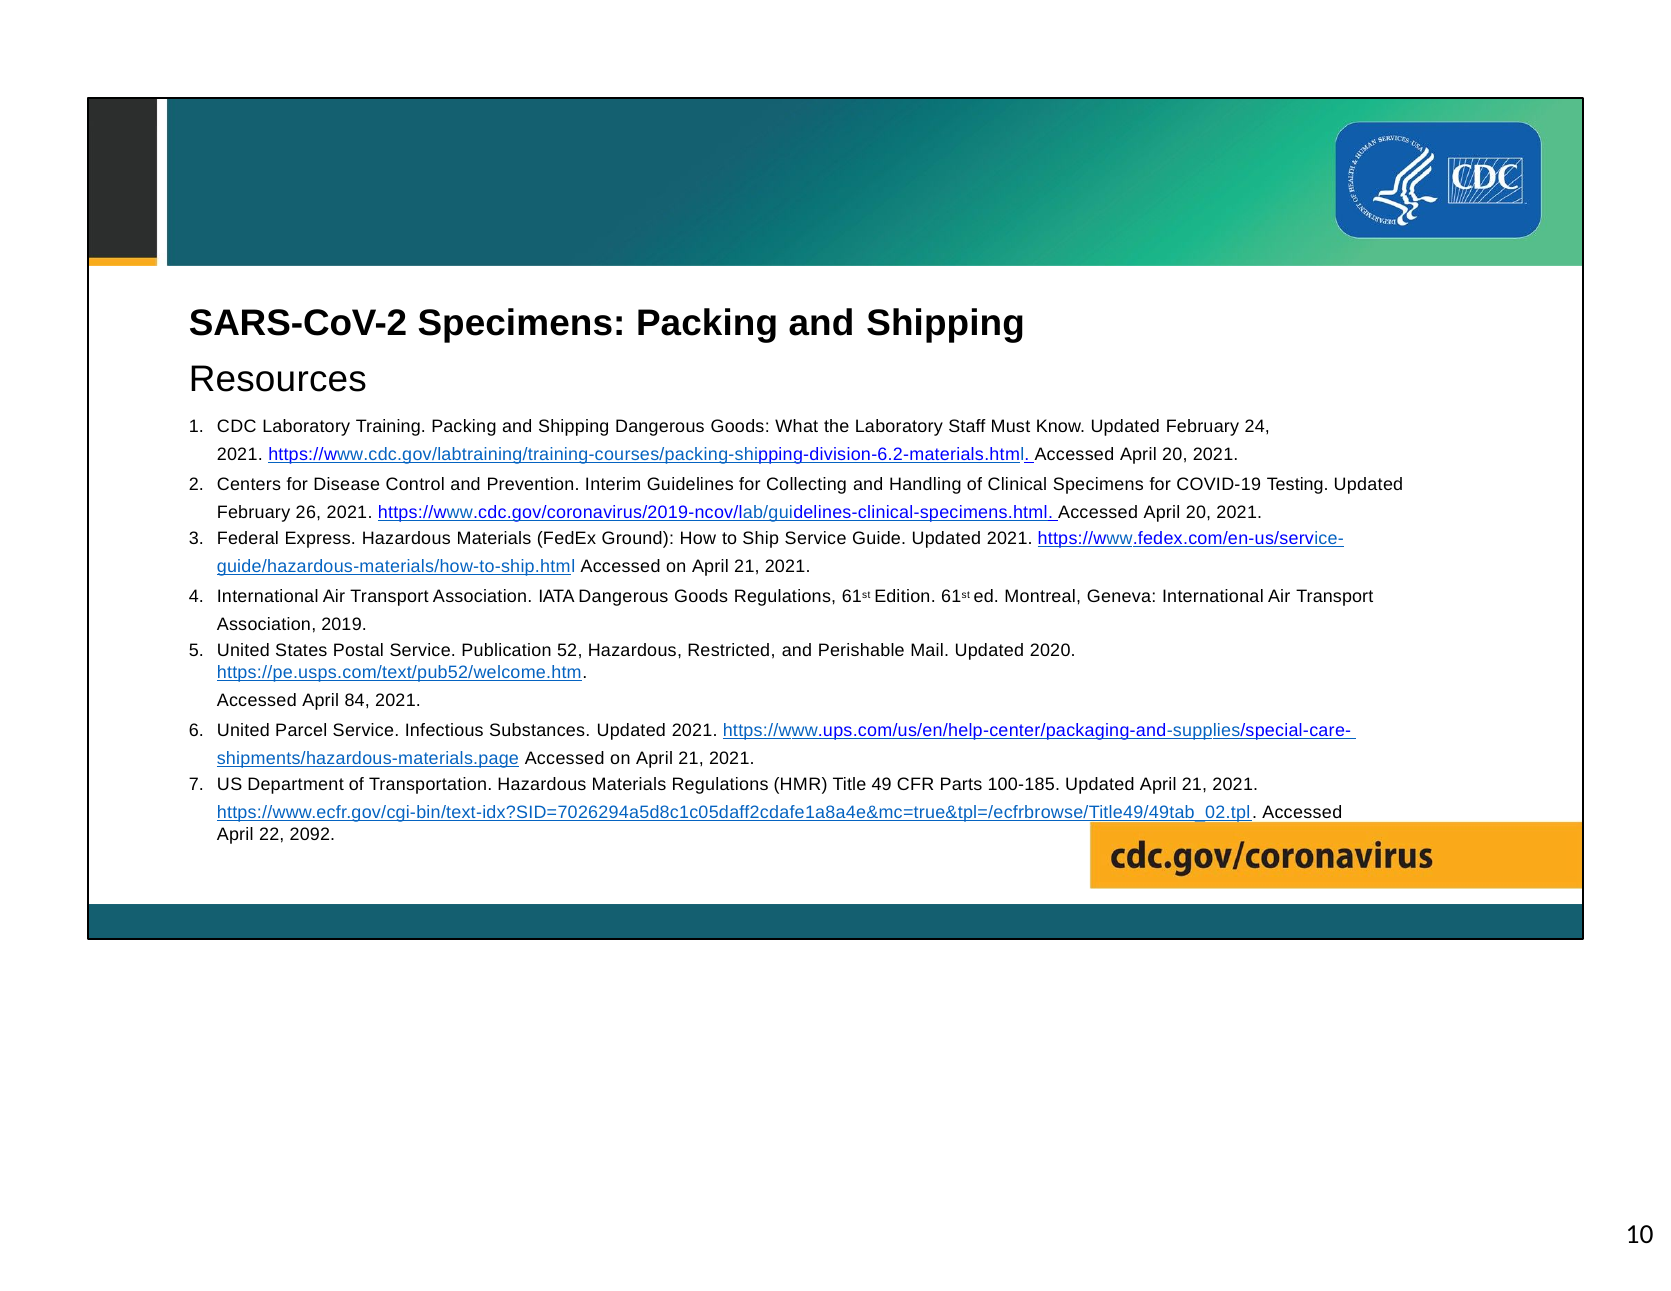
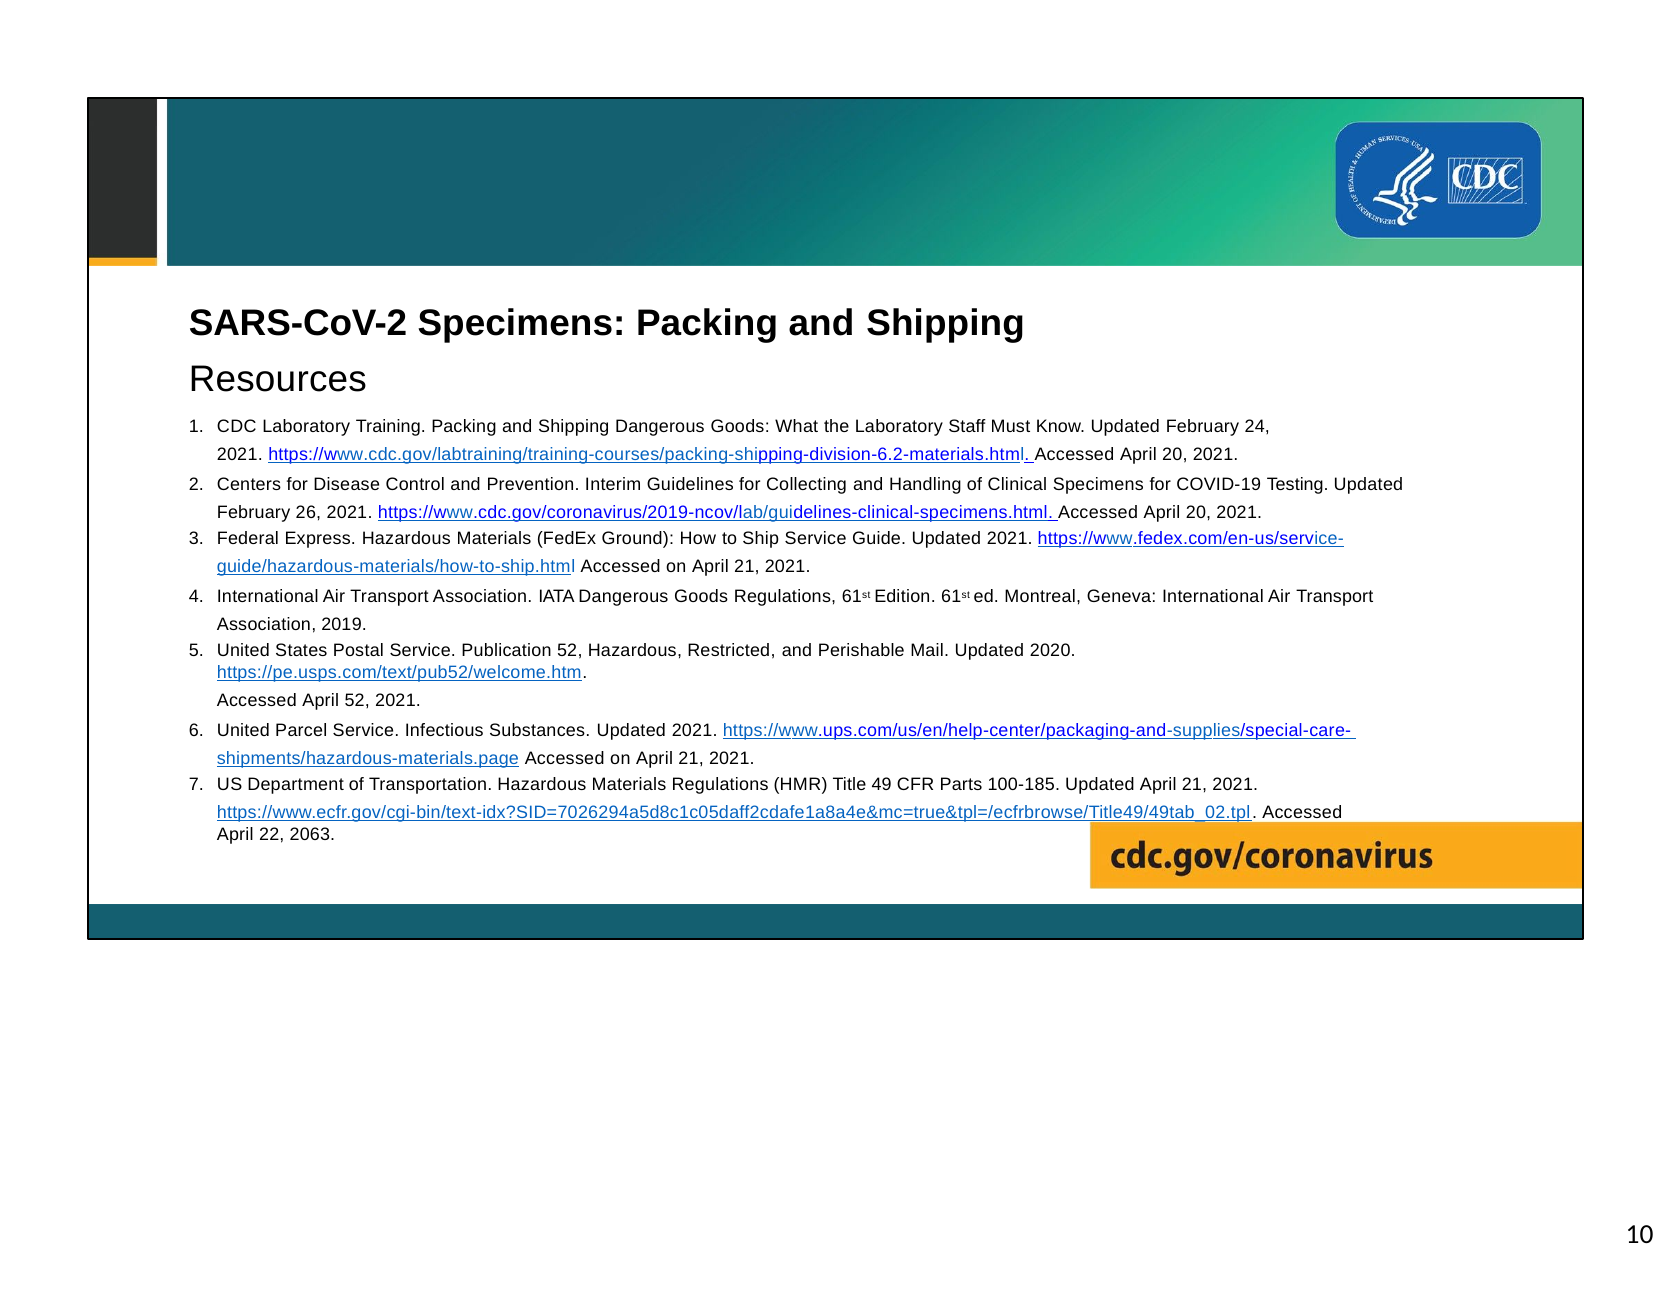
April 84: 84 -> 52
2092: 2092 -> 2063
